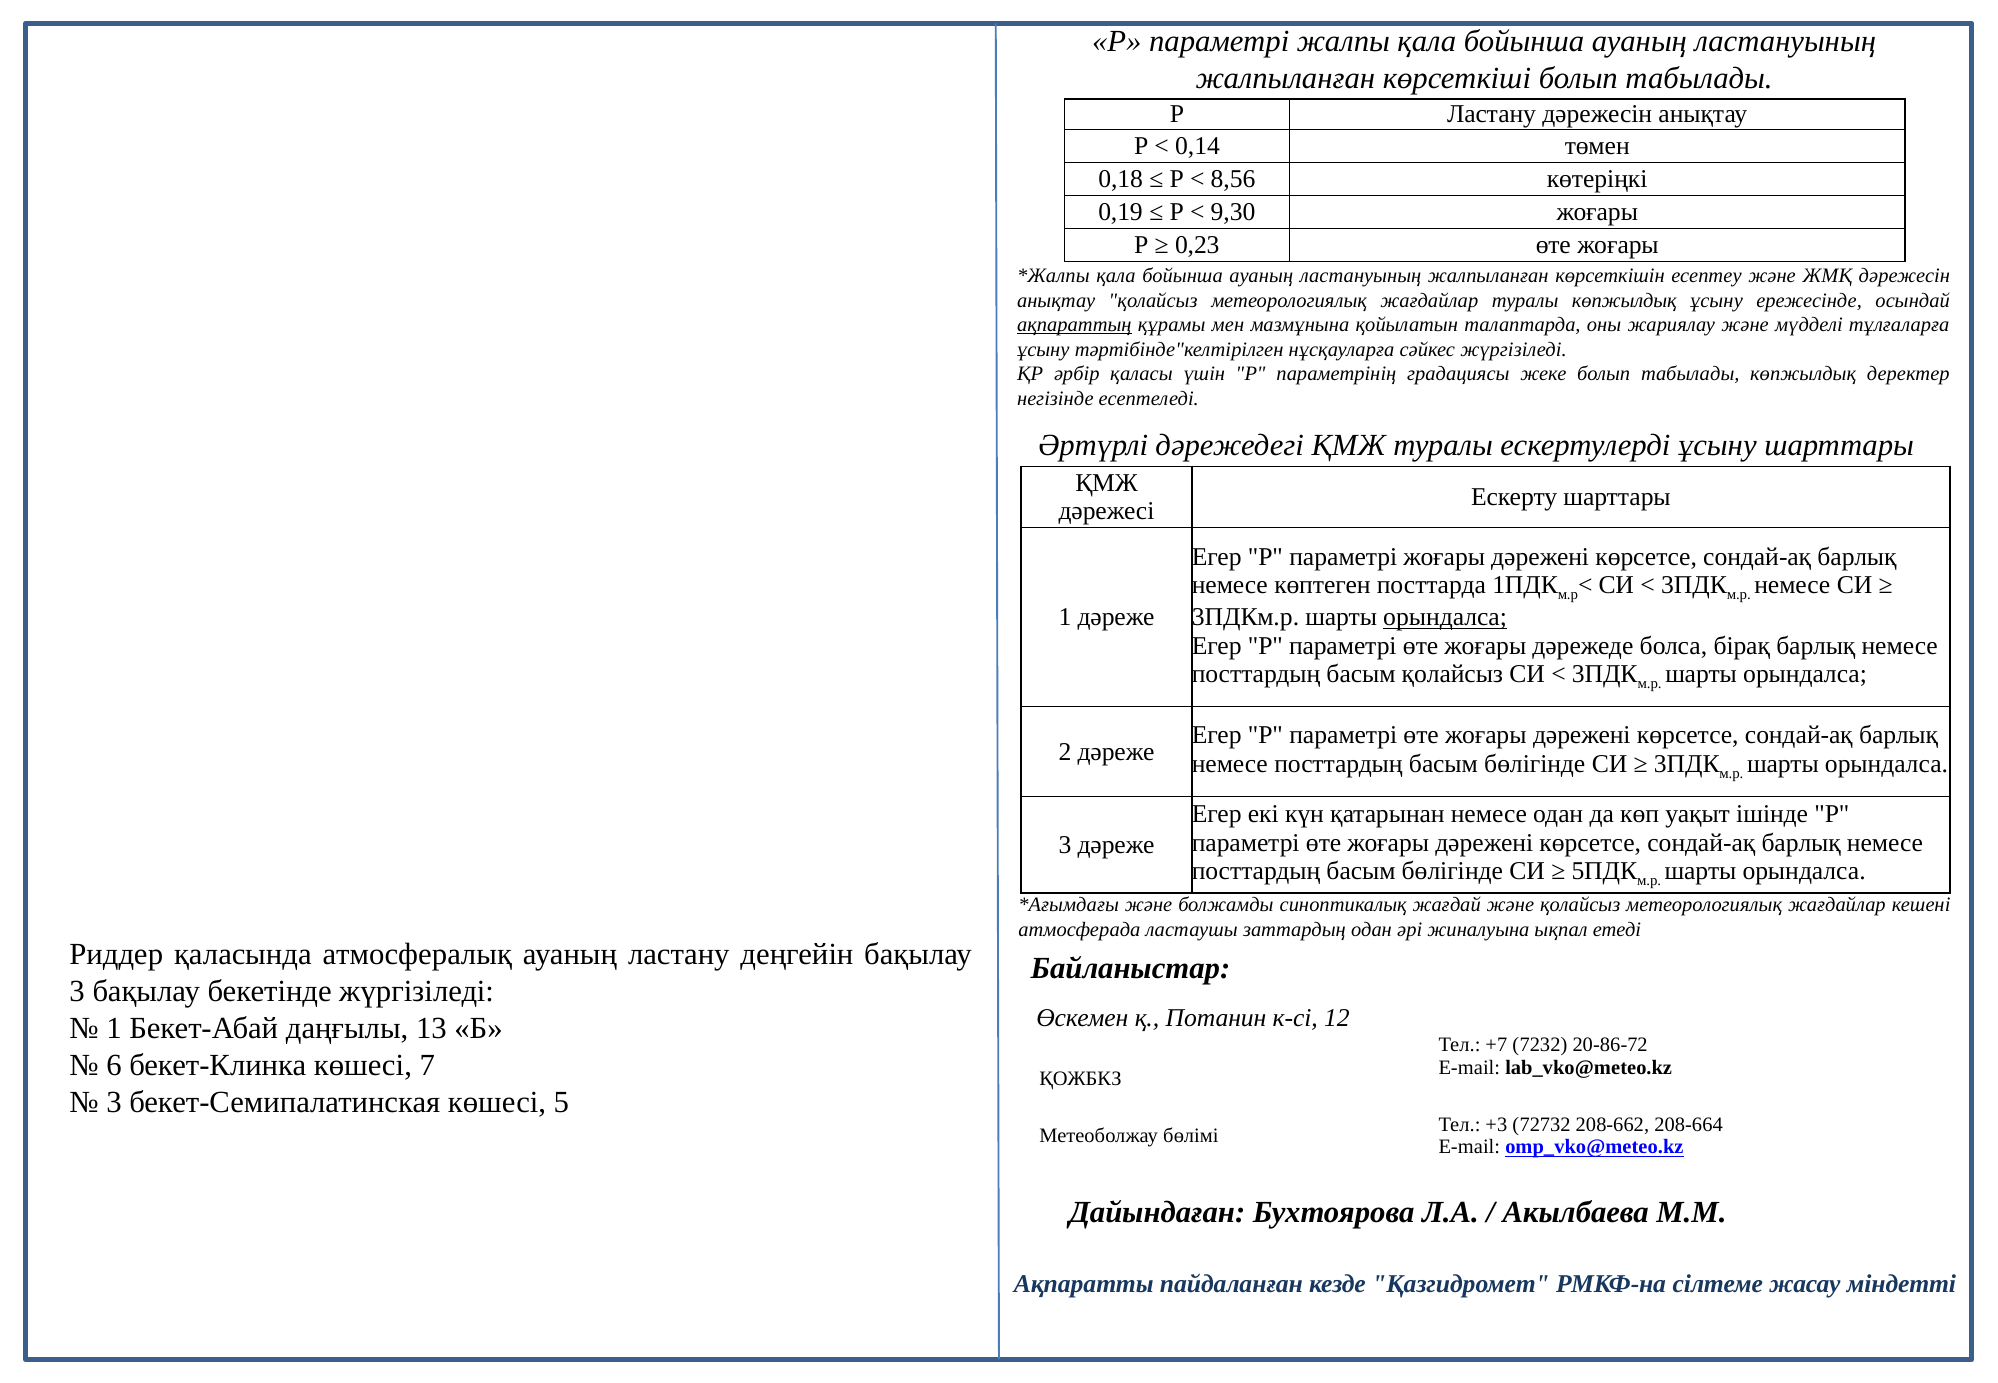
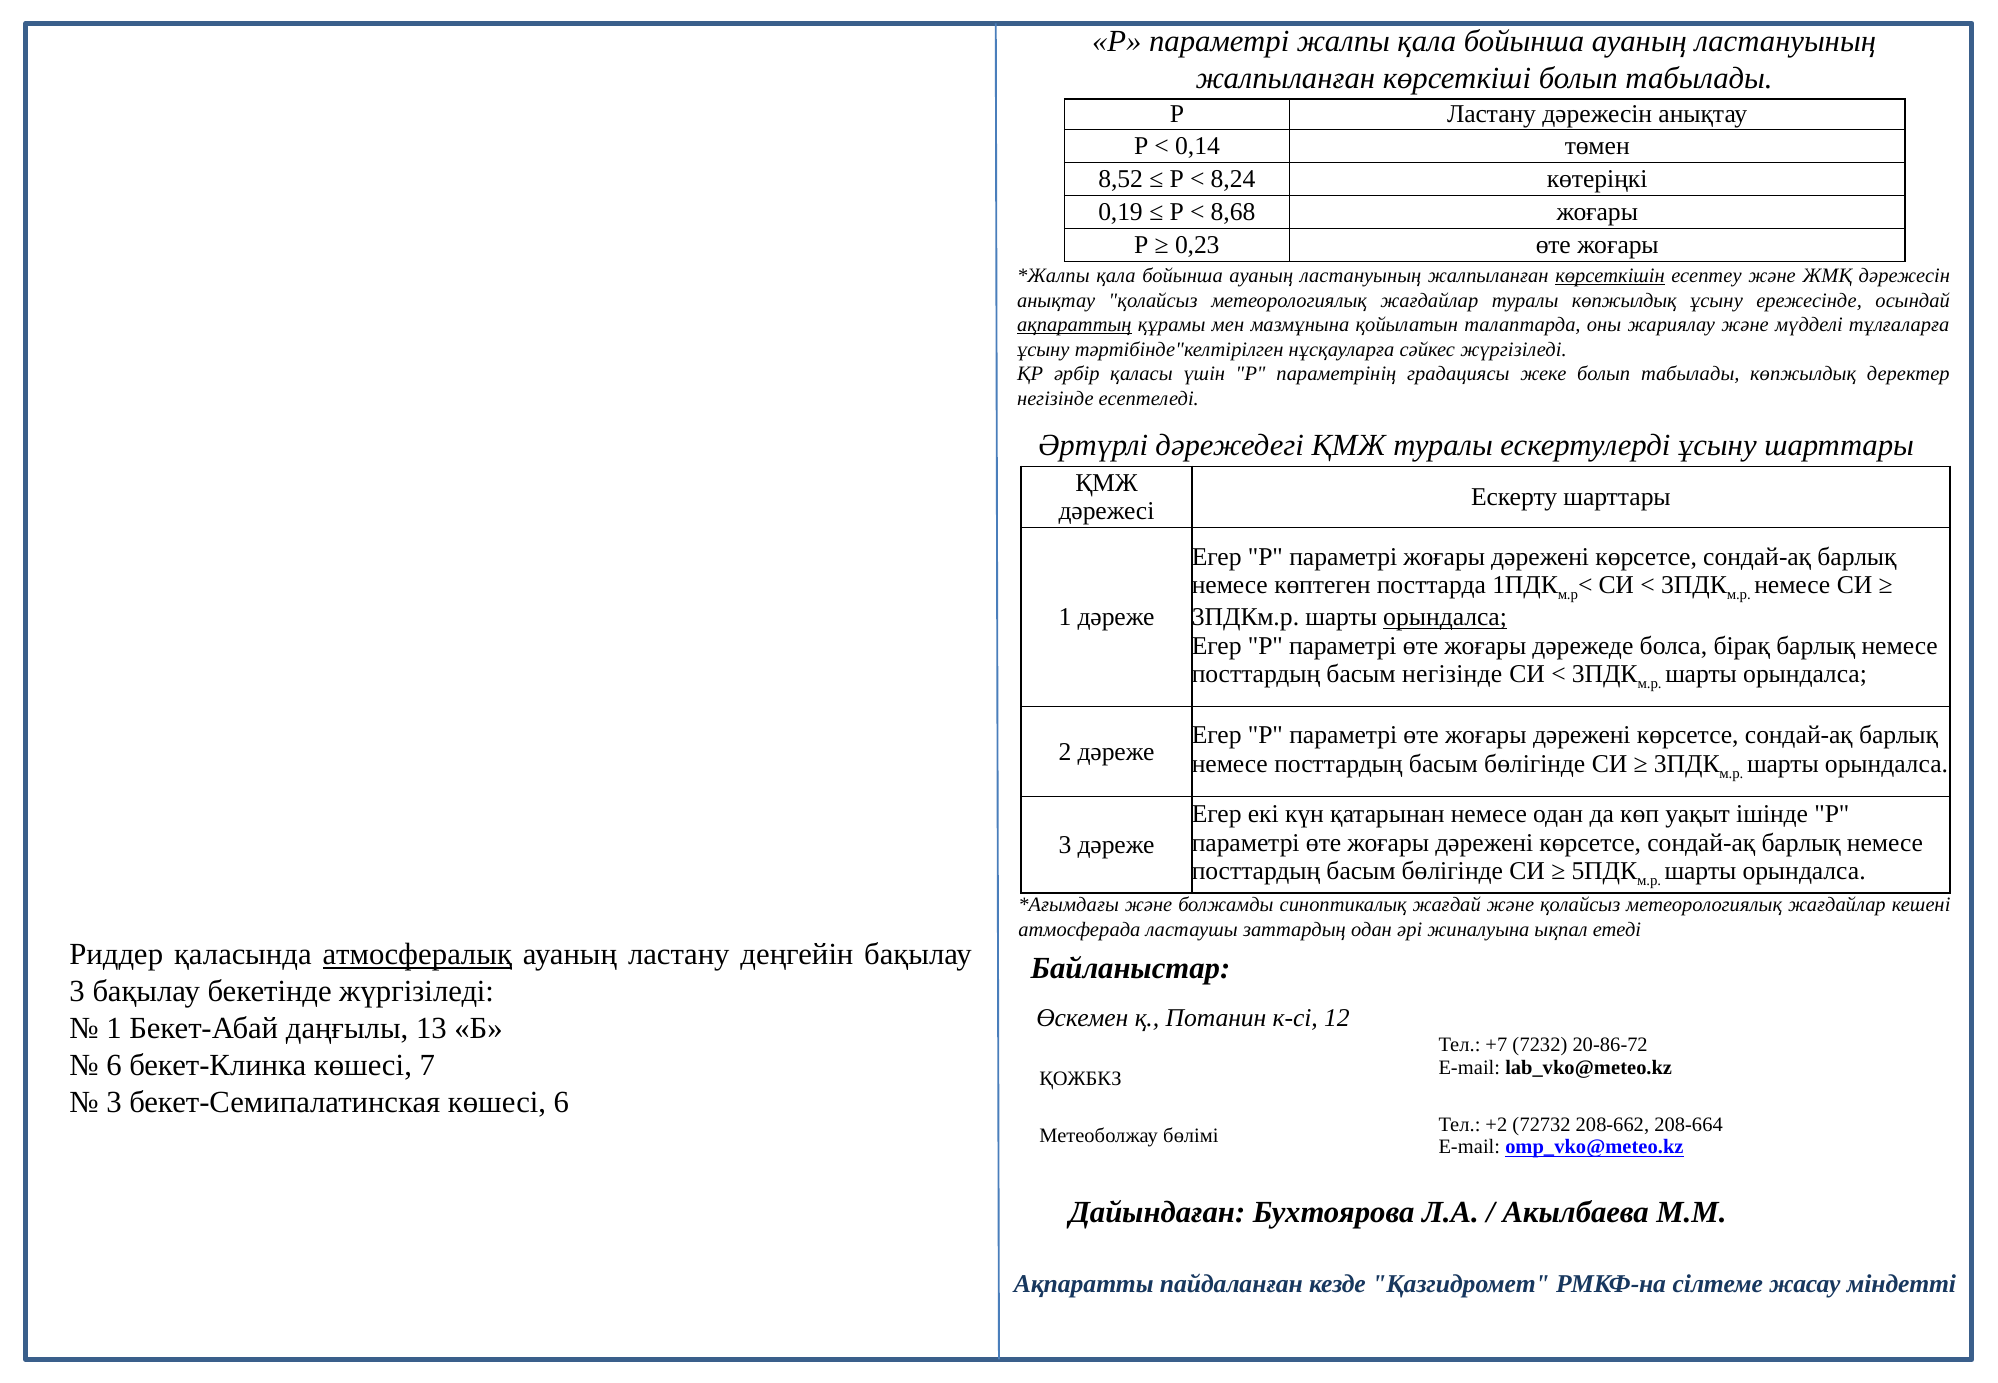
0,18: 0,18 -> 8,52
8,56: 8,56 -> 8,24
9,30: 9,30 -> 8,68
көрсеткішін underline: none -> present
басым қолайсыз: қолайсыз -> негізінде
атмосфералық underline: none -> present
көшесі 5: 5 -> 6
+3: +3 -> +2
